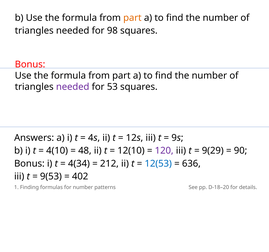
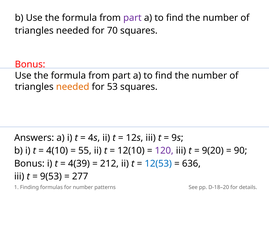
part at (132, 18) colour: orange -> purple
98: 98 -> 70
needed at (73, 87) colour: purple -> orange
48: 48 -> 55
9(29: 9(29 -> 9(20
4(34: 4(34 -> 4(39
402: 402 -> 277
